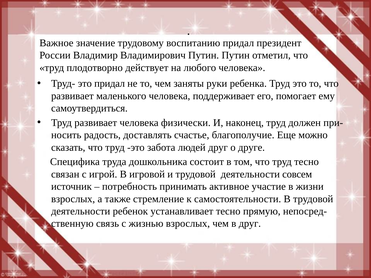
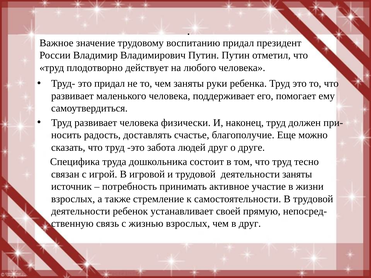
деятельности совсем: совсем -> заняты
устанавливает тесно: тесно -> своей
